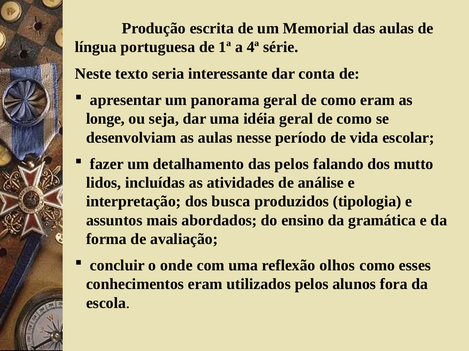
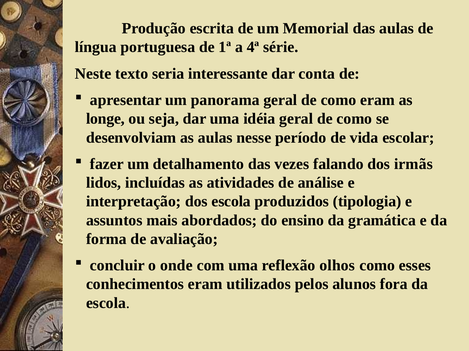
das pelos: pelos -> vezes
mutto: mutto -> irmãs
dos busca: busca -> escola
